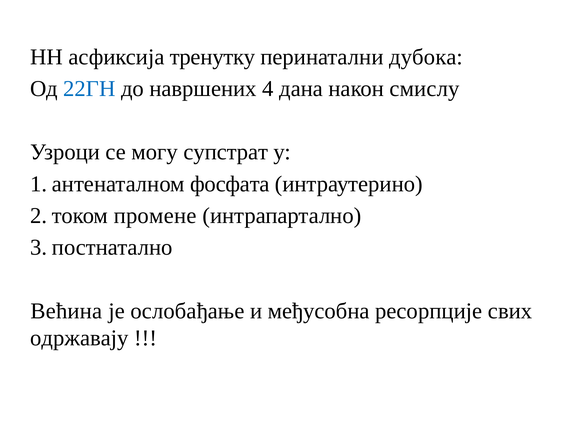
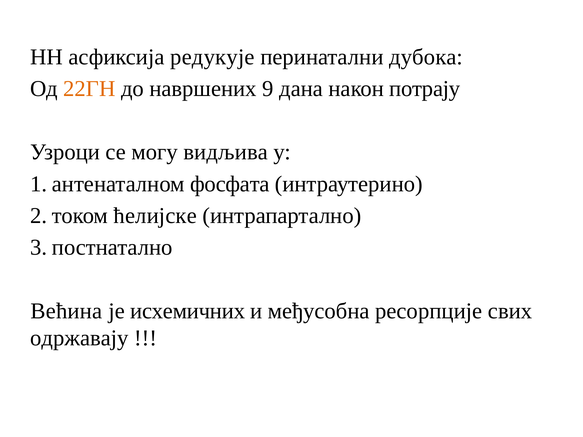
тренутку: тренутку -> редукује
22ГН colour: blue -> orange
4: 4 -> 9
смислу: смислу -> потрају
супстрат: супстрат -> видљива
промене: промене -> ћелијске
ослобађање: ослобађање -> исхемичних
